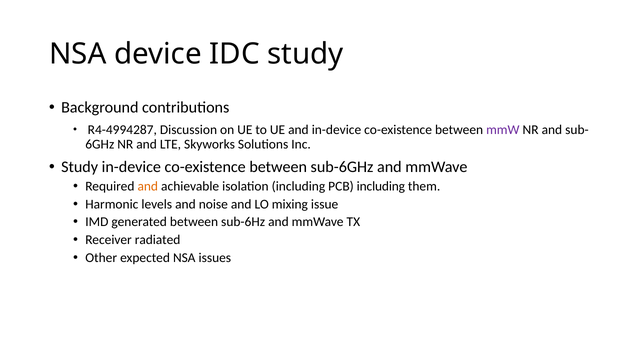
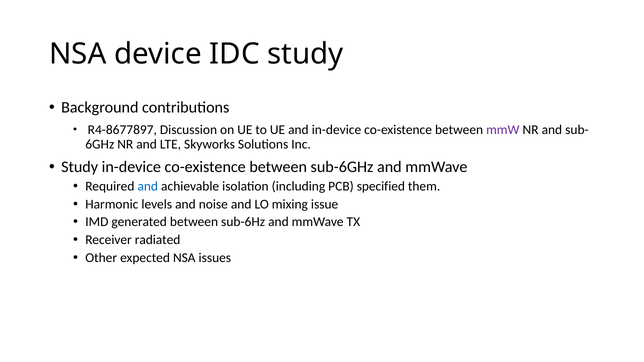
R4-4994287: R4-4994287 -> R4-8677897
and at (148, 187) colour: orange -> blue
PCB including: including -> specified
